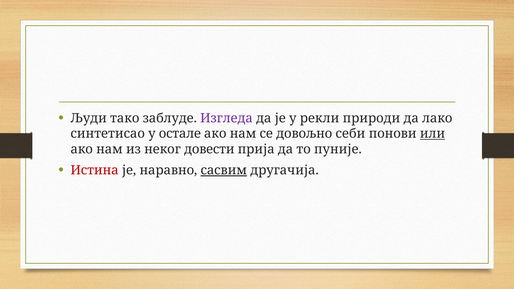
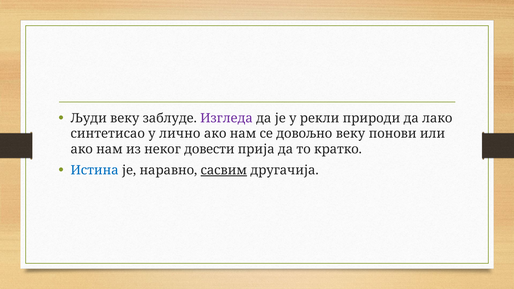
Људи тако: тако -> веку
остале: остале -> лично
довољно себи: себи -> веку
или underline: present -> none
пуније: пуније -> кратко
Истина colour: red -> blue
